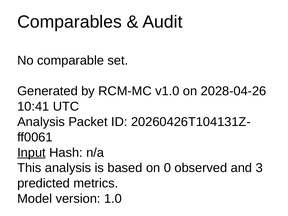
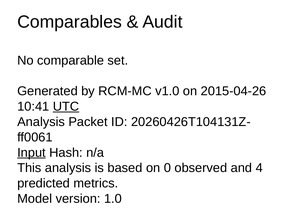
2028-04-26: 2028-04-26 -> 2015-04-26
UTC underline: none -> present
3: 3 -> 4
